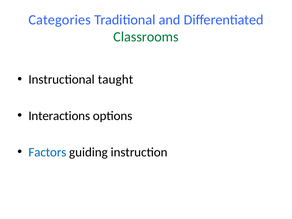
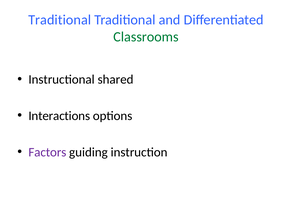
Categories at (60, 20): Categories -> Traditional
taught: taught -> shared
Factors colour: blue -> purple
